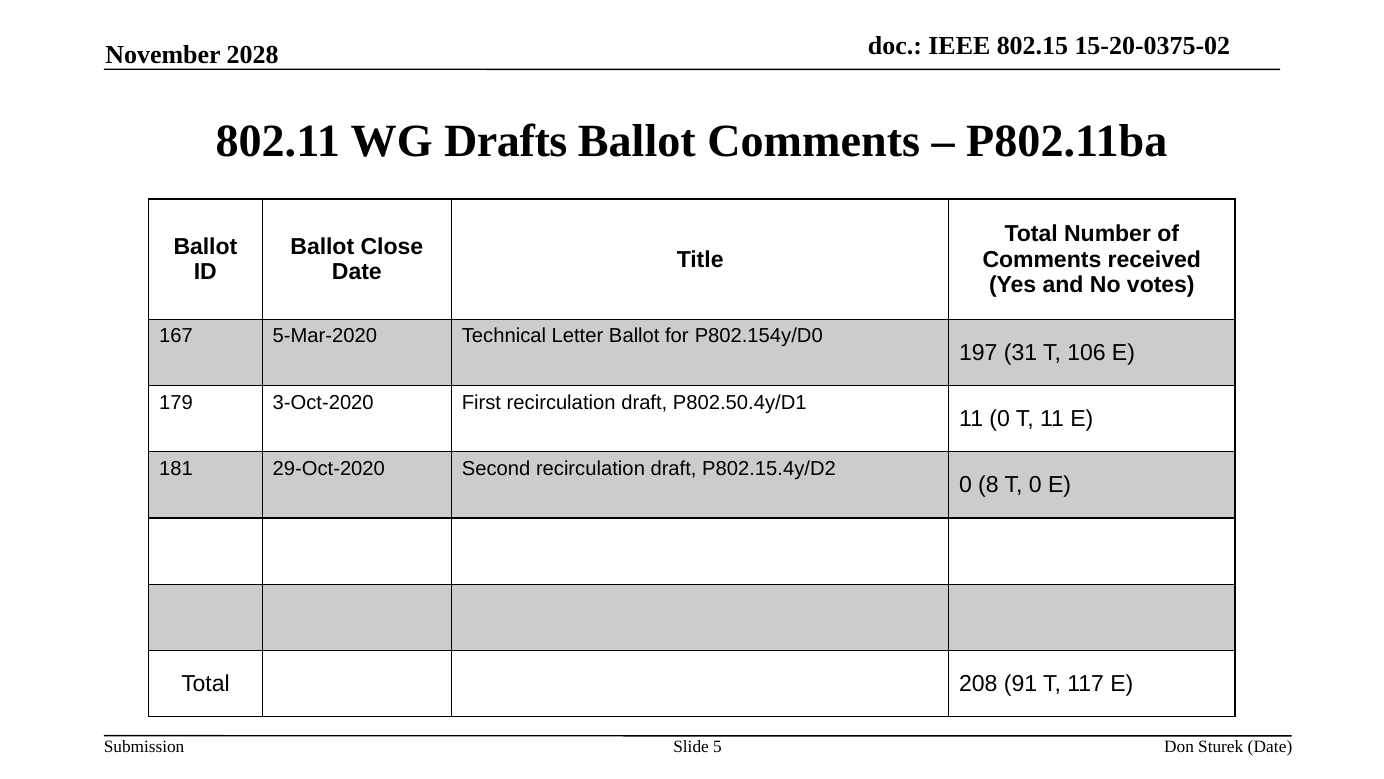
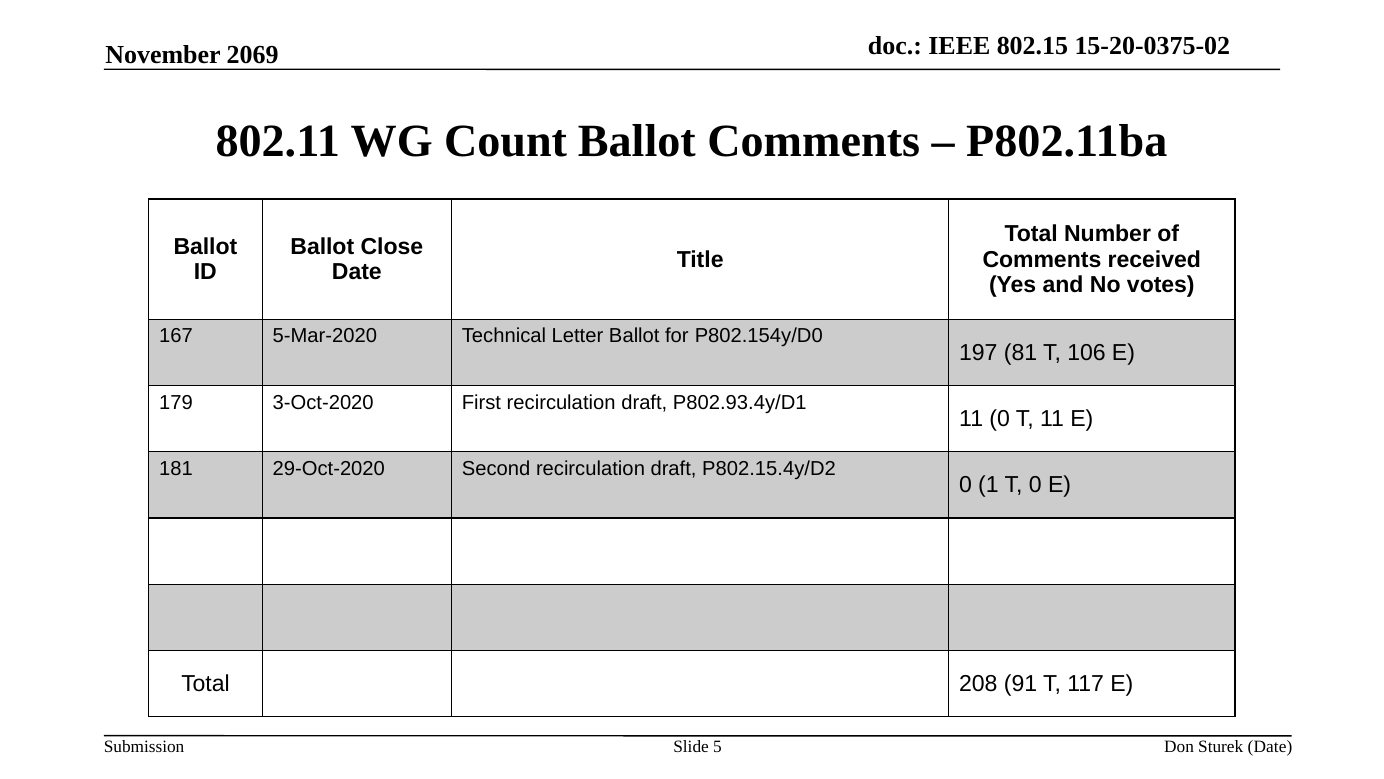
2028: 2028 -> 2069
Drafts: Drafts -> Count
31: 31 -> 81
P802.50.4y/D1: P802.50.4y/D1 -> P802.93.4y/D1
8: 8 -> 1
